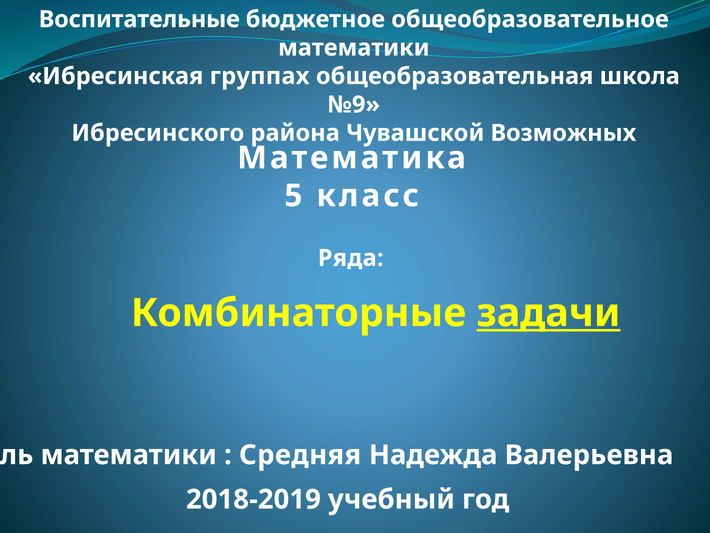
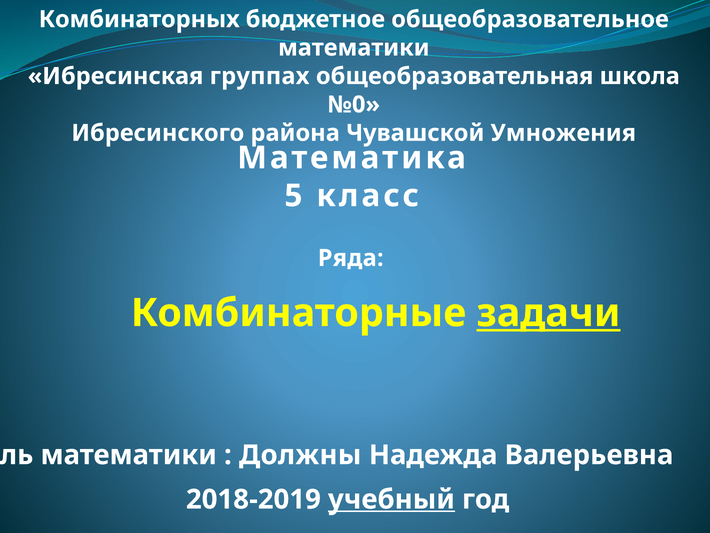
Воспитательные: Воспитательные -> Комбинаторных
№9: №9 -> №0
Возможных: Возможных -> Умножения
Средняя: Средняя -> Должны
учебный underline: none -> present
